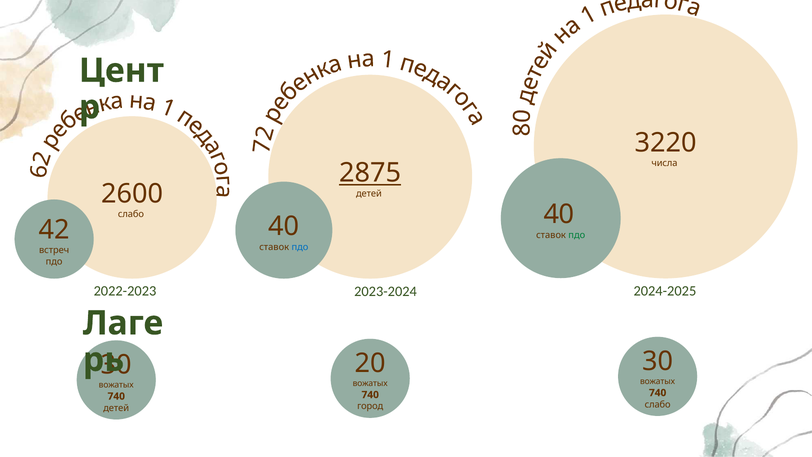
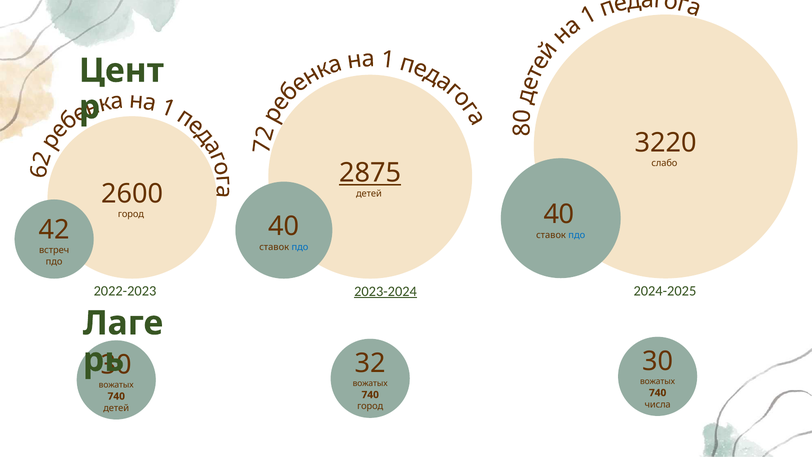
числа: числа -> слабо
слабо at (131, 214): слабо -> город
пдо at (577, 235) colour: green -> blue
2023-2024 underline: none -> present
20: 20 -> 32
слабо at (658, 404): слабо -> числа
